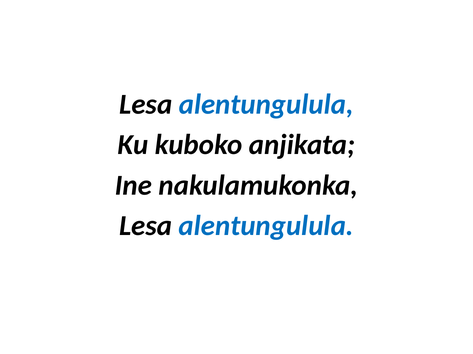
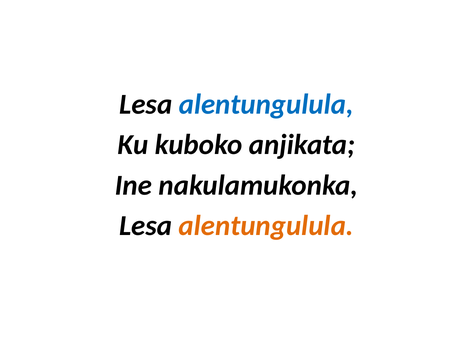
alentungulula at (266, 226) colour: blue -> orange
